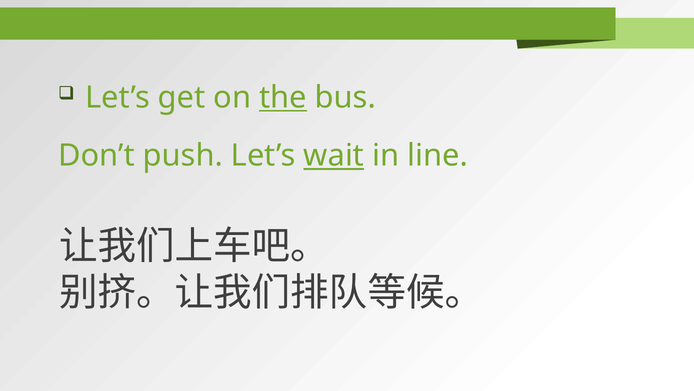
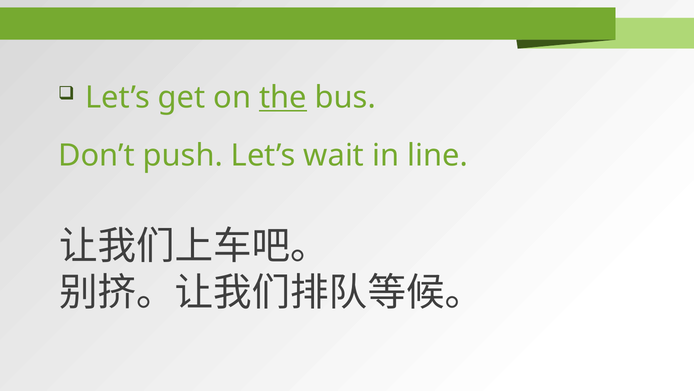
wait underline: present -> none
